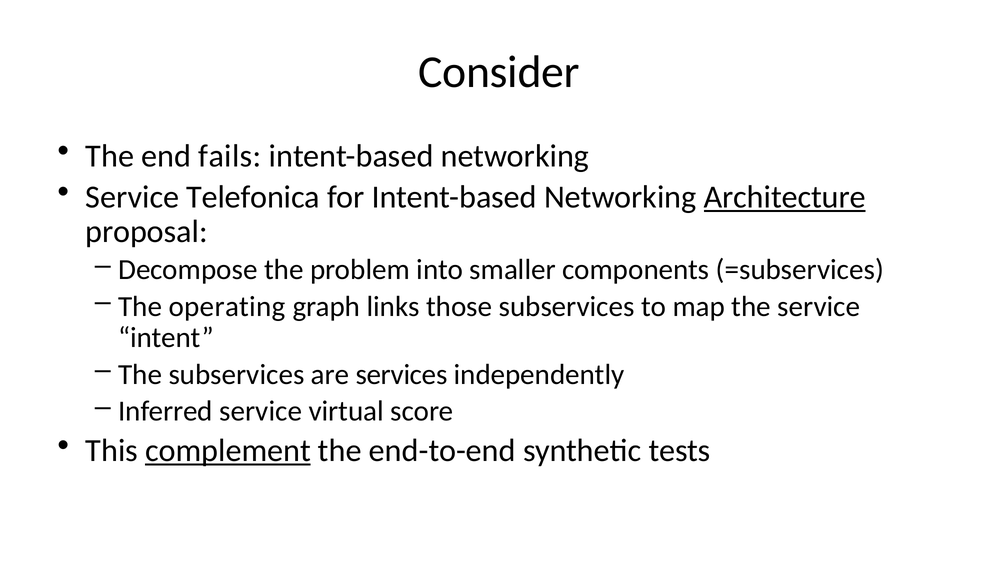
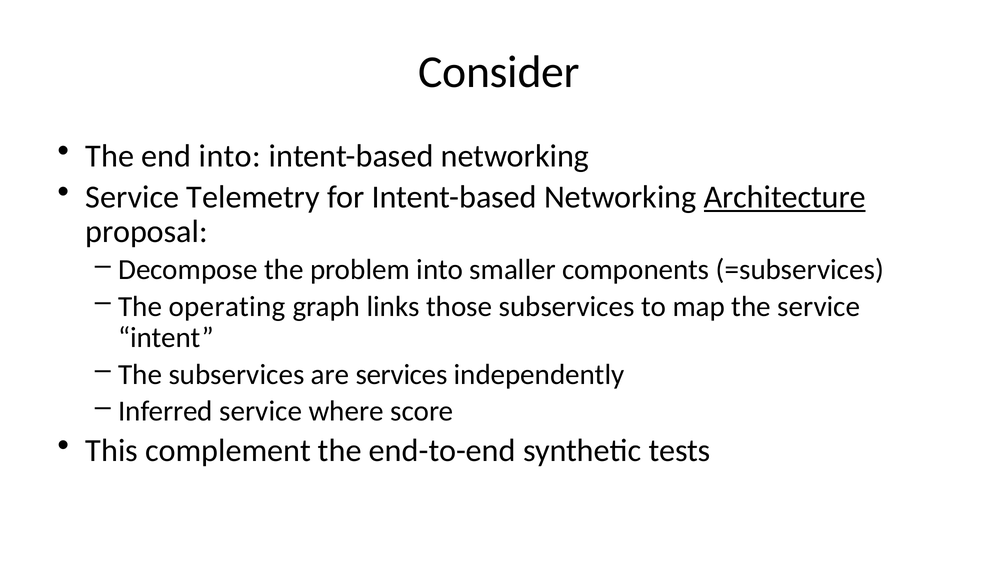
end fails: fails -> into
Telefonica: Telefonica -> Telemetry
virtual: virtual -> where
complement underline: present -> none
